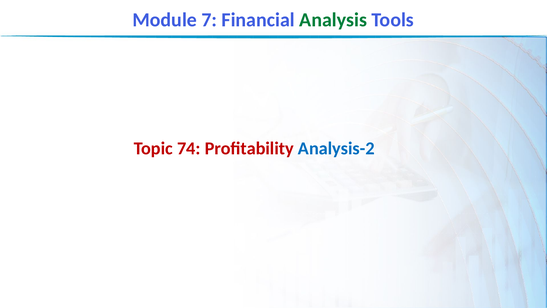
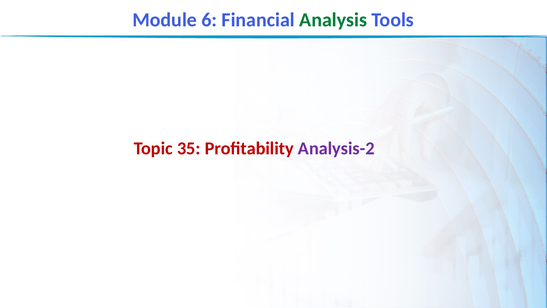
7: 7 -> 6
74: 74 -> 35
Analysis-2 colour: blue -> purple
